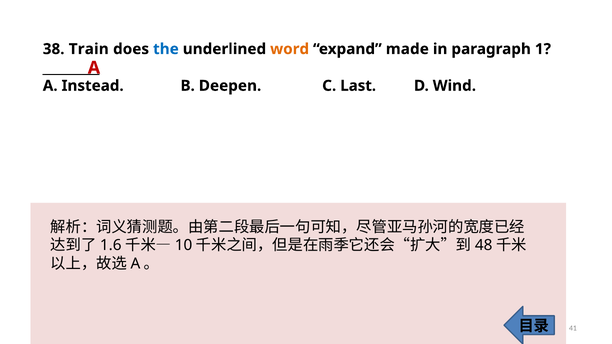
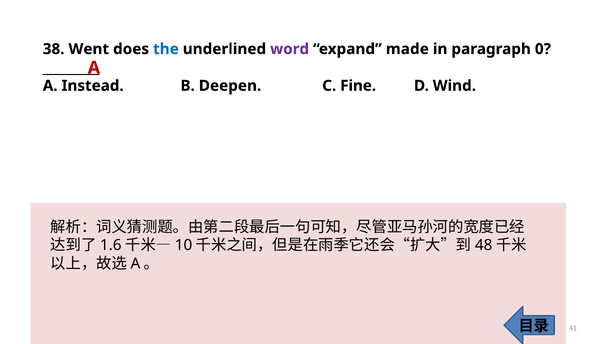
Train: Train -> Went
word colour: orange -> purple
1: 1 -> 0
Last: Last -> Fine
